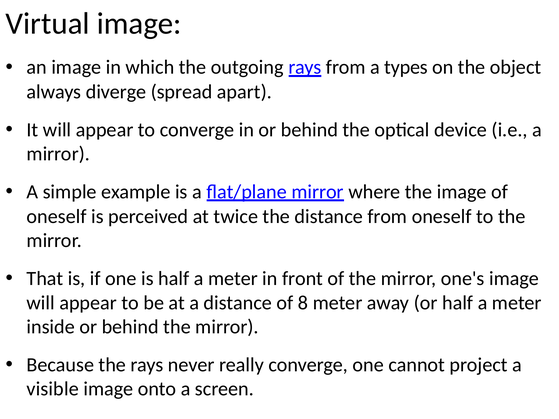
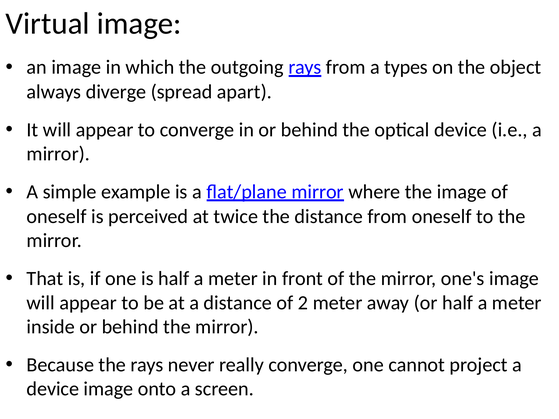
8: 8 -> 2
visible at (53, 389): visible -> device
